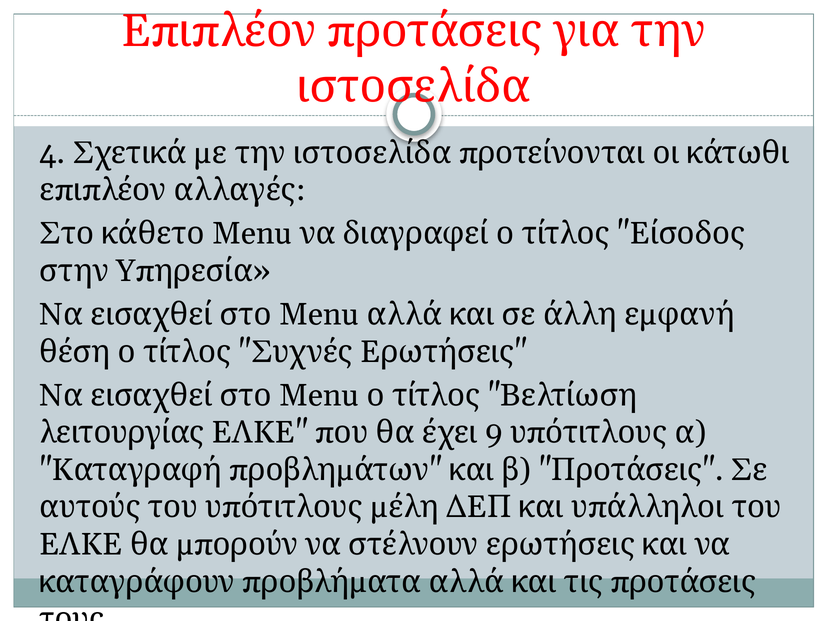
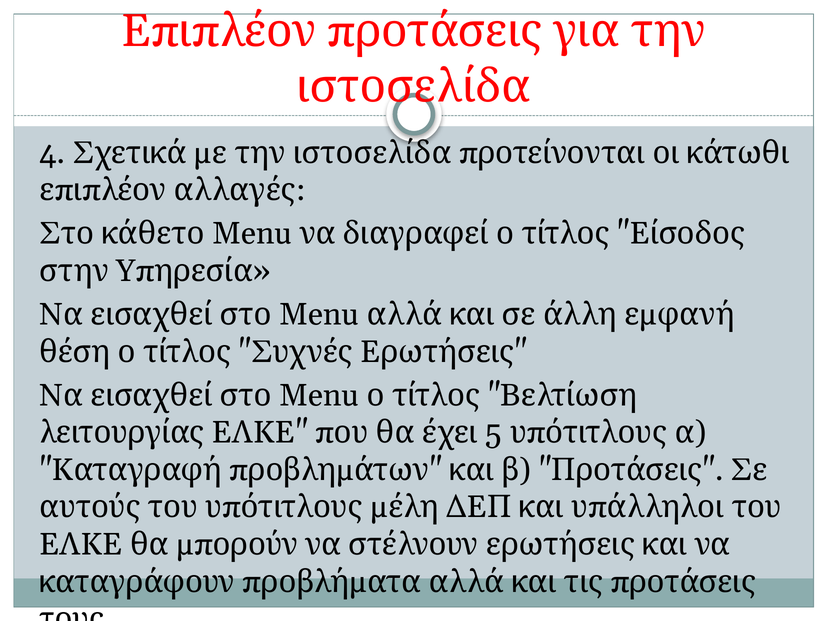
9: 9 -> 5
